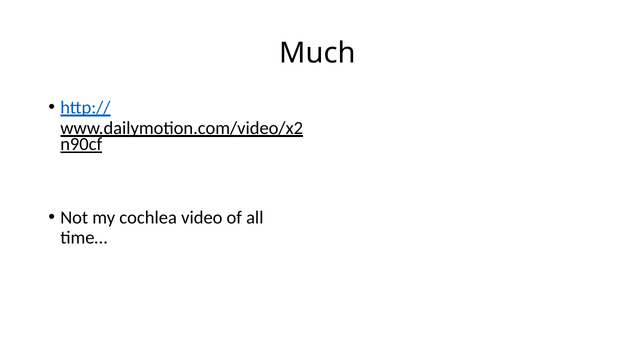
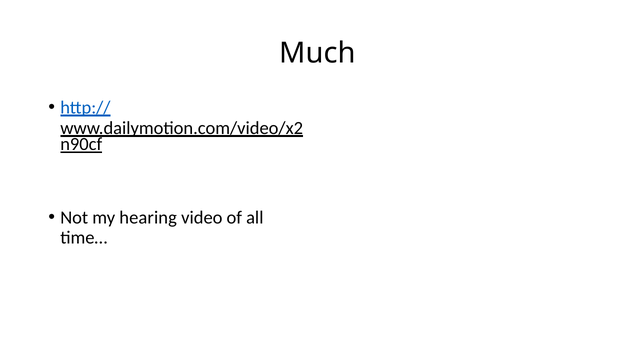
cochlea: cochlea -> hearing
